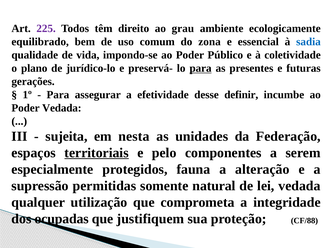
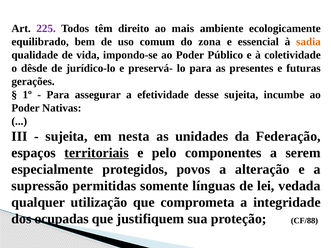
grau: grau -> mais
sadia colour: blue -> orange
plano: plano -> dêsde
para at (201, 68) underline: present -> none
desse definir: definir -> sujeita
Poder Vedada: Vedada -> Nativas
fauna: fauna -> povos
natural: natural -> línguas
